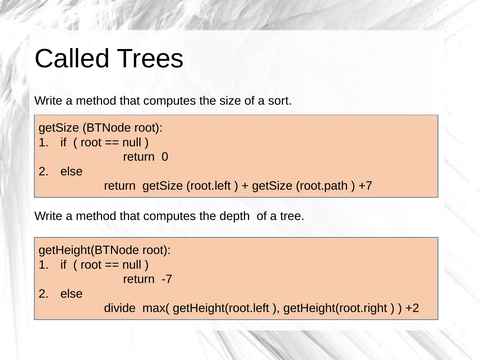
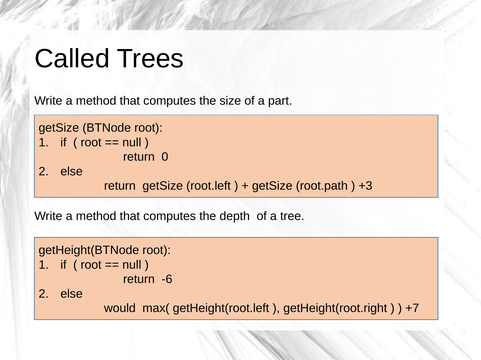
sort: sort -> part
+7: +7 -> +3
-7: -7 -> -6
divide: divide -> would
+2: +2 -> +7
